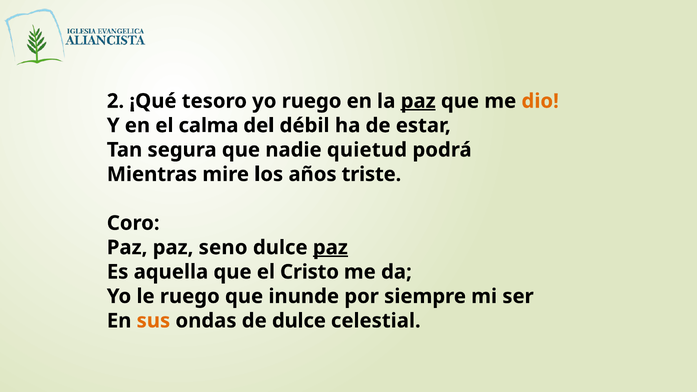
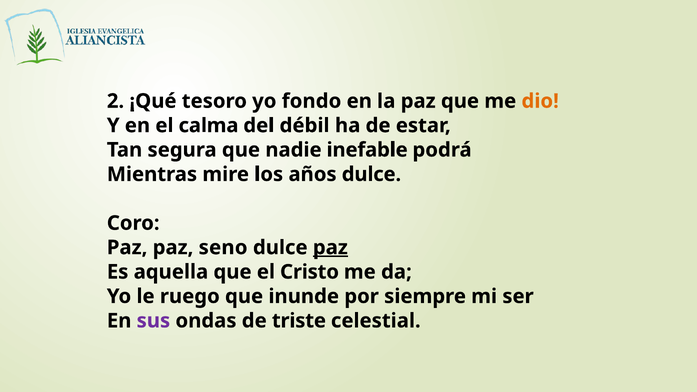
yo ruego: ruego -> fondo
paz at (418, 101) underline: present -> none
quietud: quietud -> inefable
años triste: triste -> dulce
sus colour: orange -> purple
de dulce: dulce -> triste
